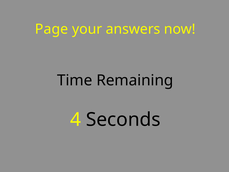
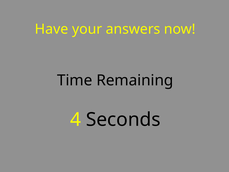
Page: Page -> Have
